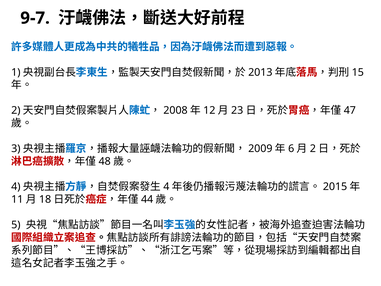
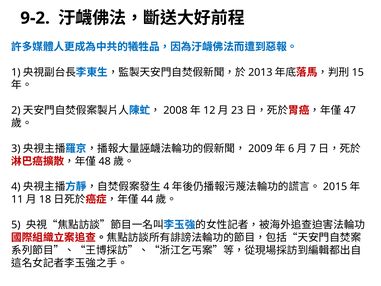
9-7: 9-7 -> 9-2
2 at (313, 148): 2 -> 7
